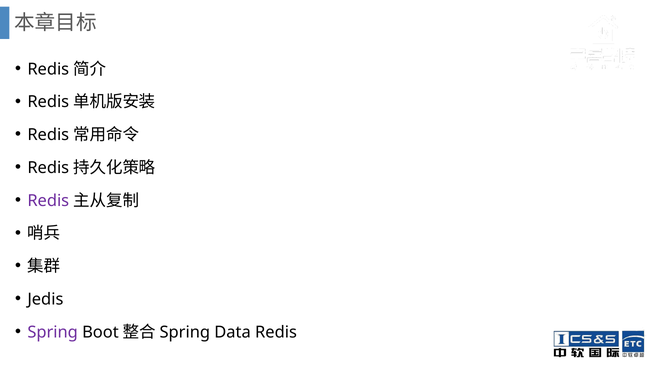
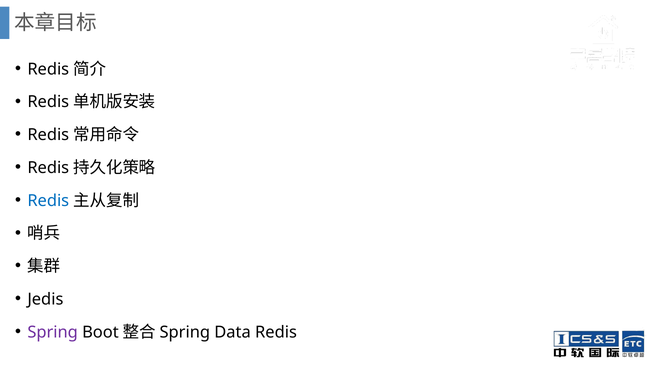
Redis at (48, 200) colour: purple -> blue
